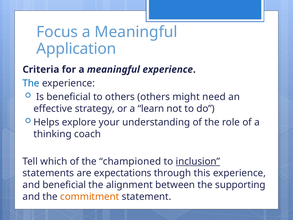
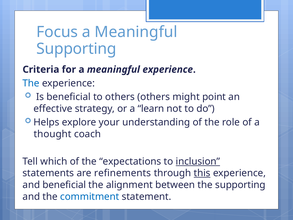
Application at (76, 49): Application -> Supporting
need: need -> point
thinking: thinking -> thought
championed: championed -> expectations
expectations: expectations -> refinements
this underline: none -> present
commitment colour: orange -> blue
